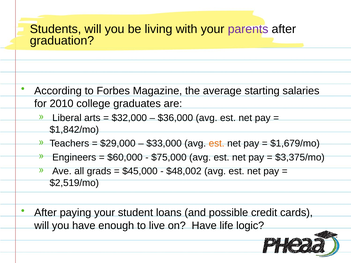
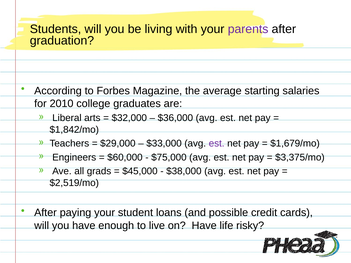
est at (217, 144) colour: orange -> purple
$48,002: $48,002 -> $38,000
logic: logic -> risky
